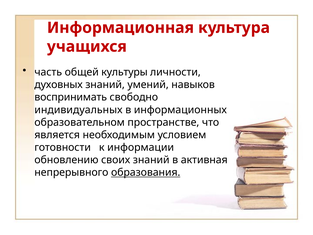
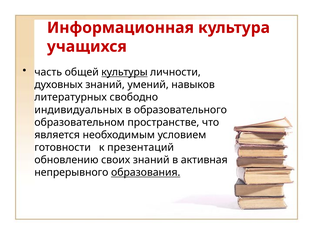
культуры underline: none -> present
воспринимать: воспринимать -> литературных
информационных: информационных -> образовательного
информации: информации -> презентаций
